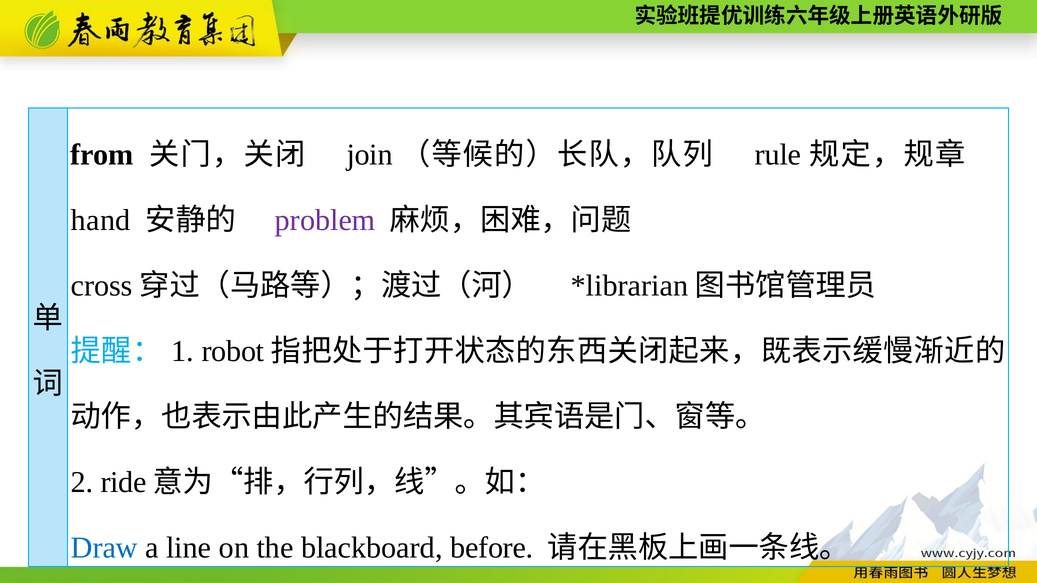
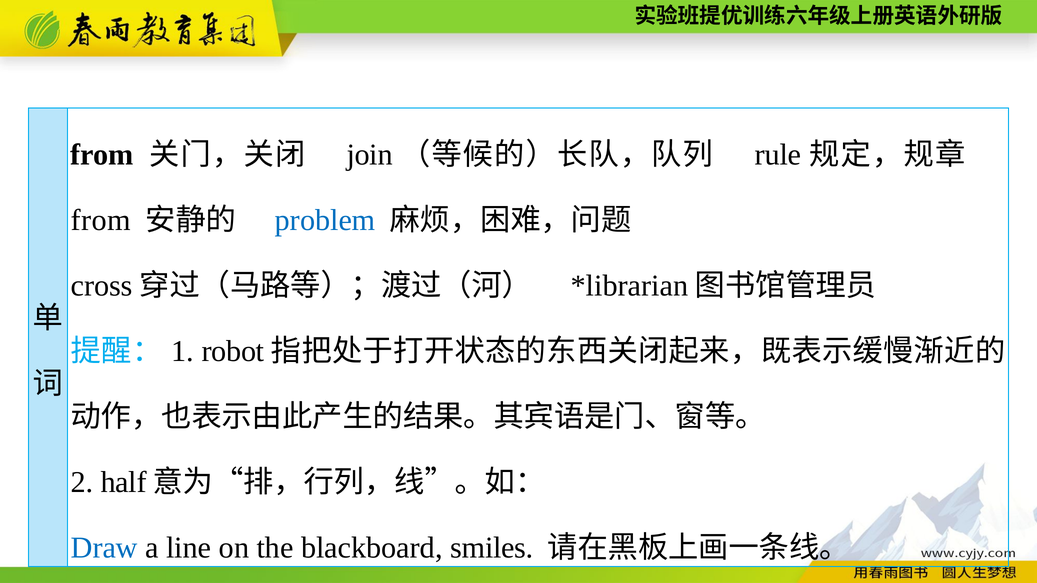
hand at (101, 220): hand -> from
problem colour: purple -> blue
ride: ride -> half
before: before -> smiles
